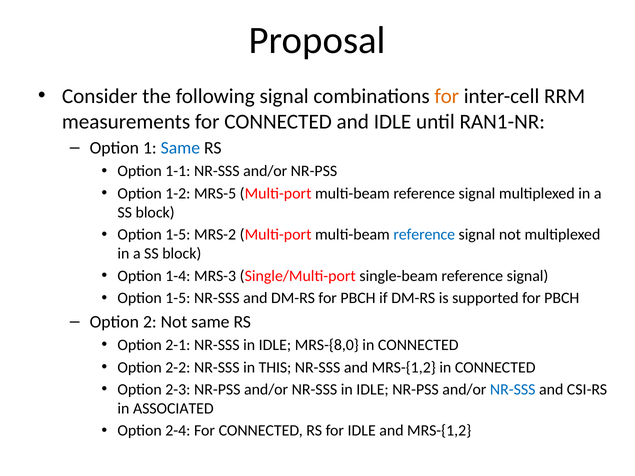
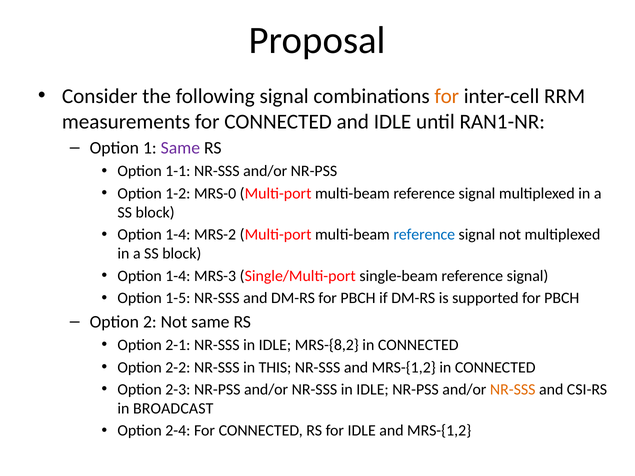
Same at (180, 148) colour: blue -> purple
MRS-5: MRS-5 -> MRS-0
1-5 at (178, 235): 1-5 -> 1-4
MRS-{8,0: MRS-{8,0 -> MRS-{8,2
NR-SSS at (513, 390) colour: blue -> orange
ASSOCIATED: ASSOCIATED -> BROADCAST
